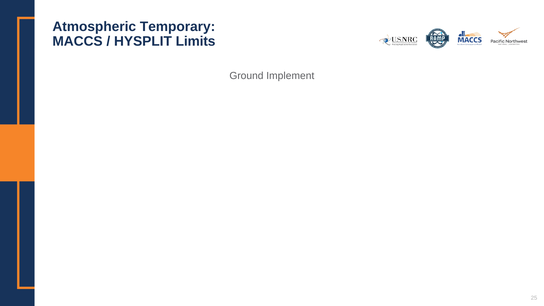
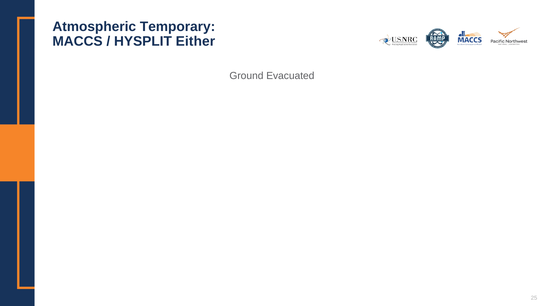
Limits: Limits -> Either
Implement: Implement -> Evacuated
